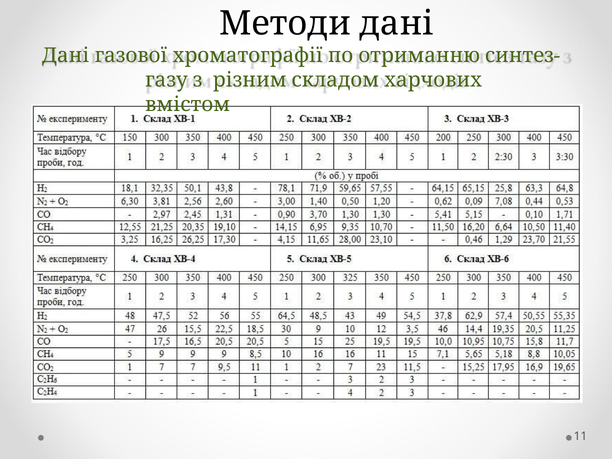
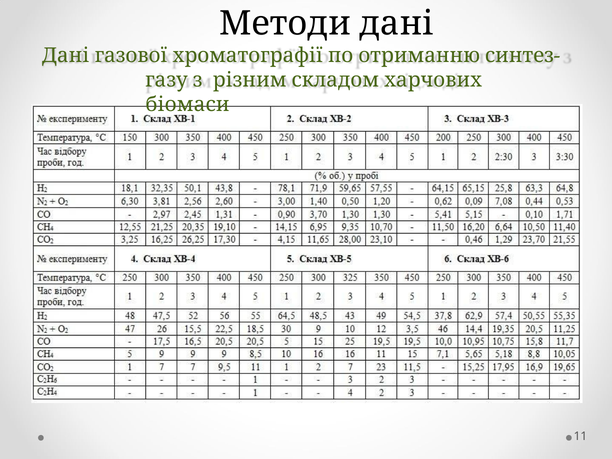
вмістом: вмістом -> біомаси
